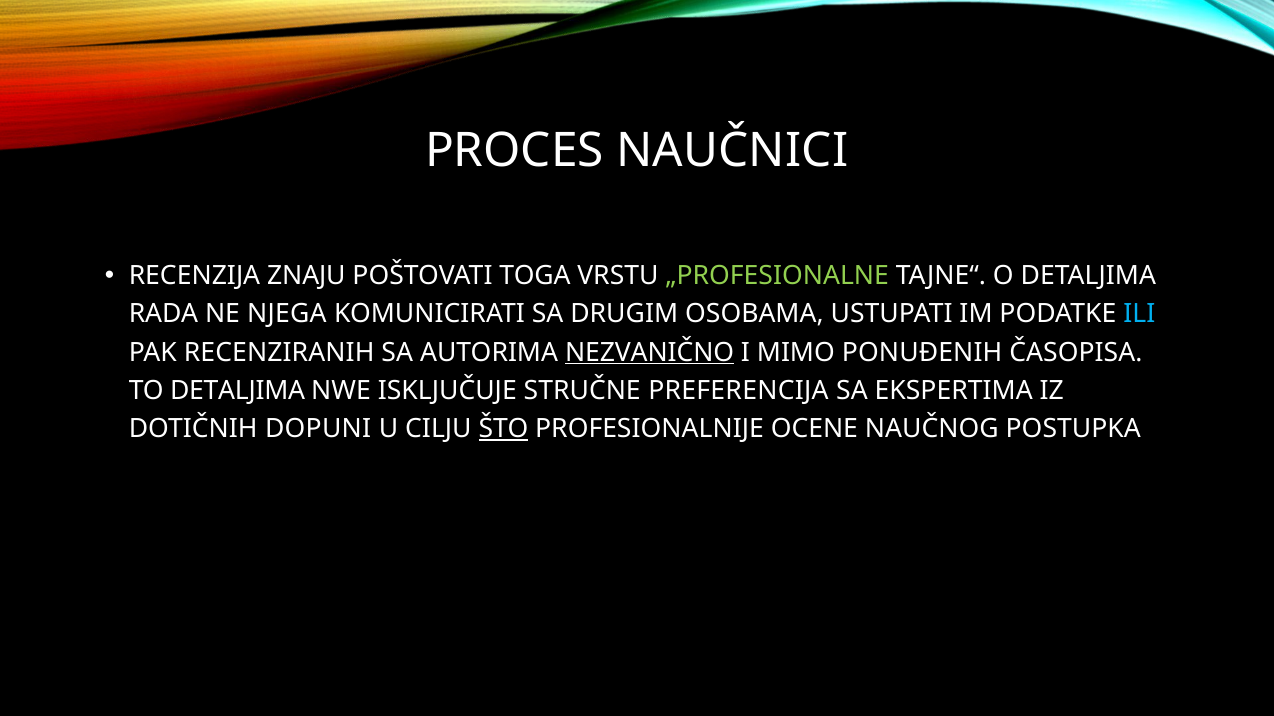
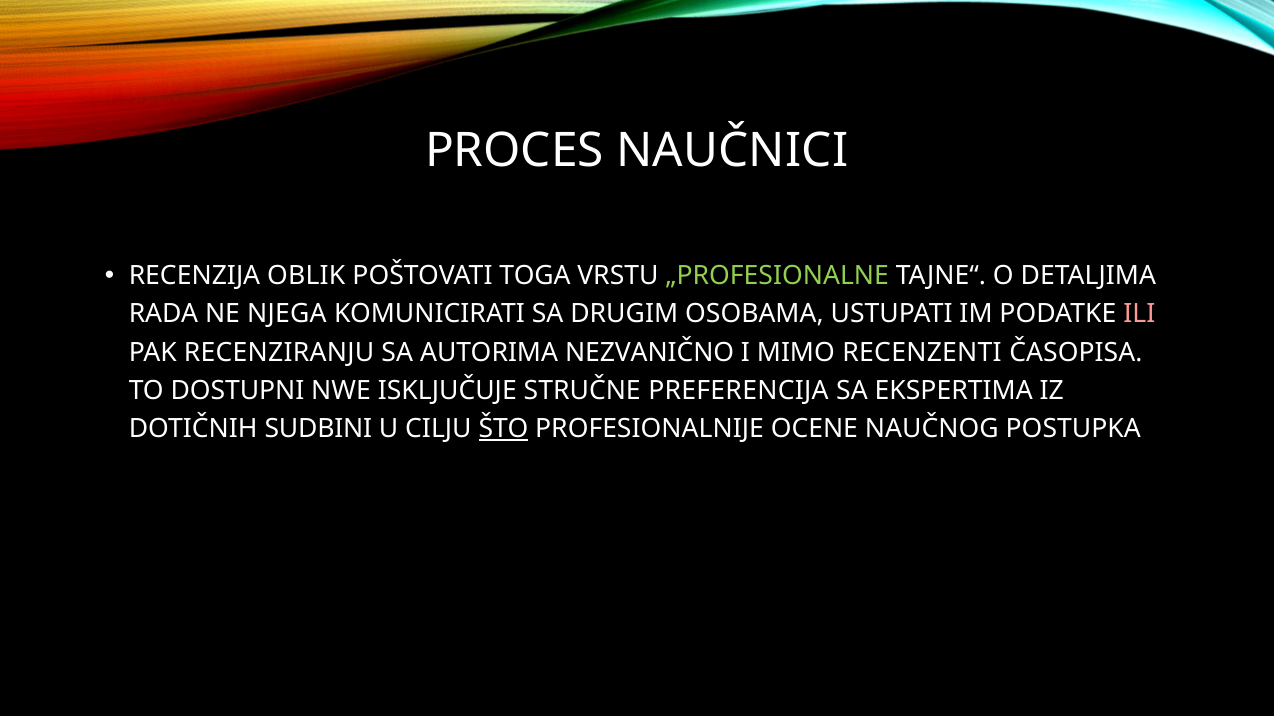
ZNAJU: ZNAJU -> OBLIK
ILI colour: light blue -> pink
RECENZIRANIH: RECENZIRANIH -> RECENZIRANJU
NEZVANIČNO underline: present -> none
PONUĐENIH: PONUĐENIH -> RECENZENTI
TO DETALJIMA: DETALJIMA -> DOSTUPNI
DOPUNI: DOPUNI -> SUDBINI
